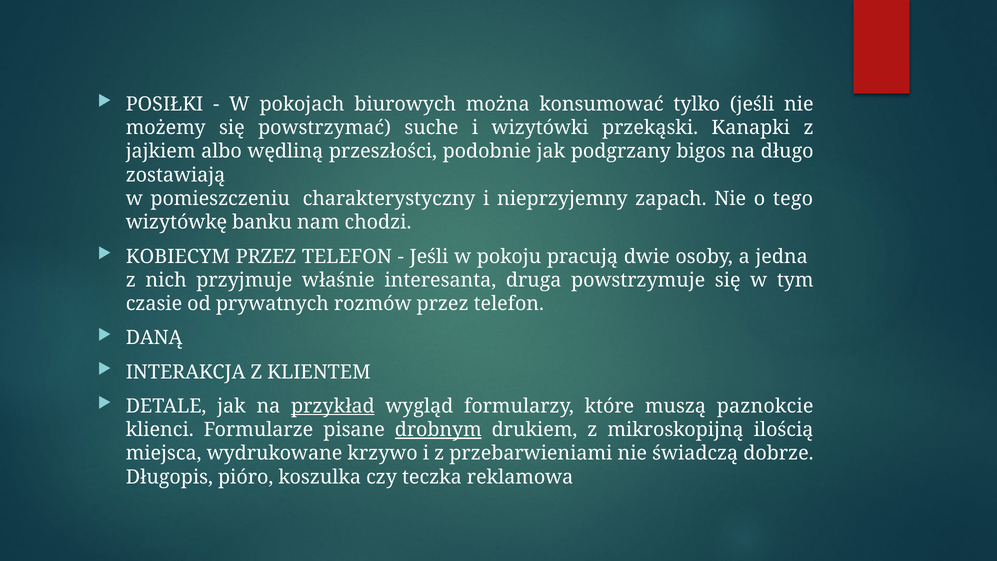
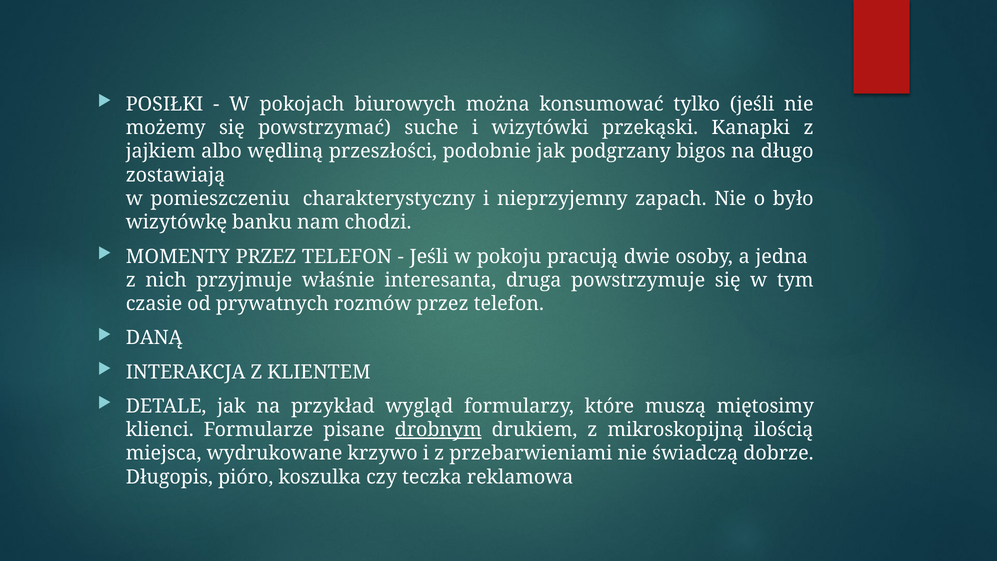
tego: tego -> było
KOBIECYM: KOBIECYM -> MOMENTY
przykład underline: present -> none
paznokcie: paznokcie -> miętosimy
